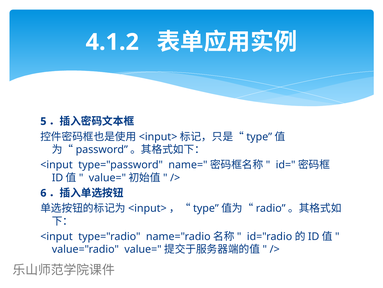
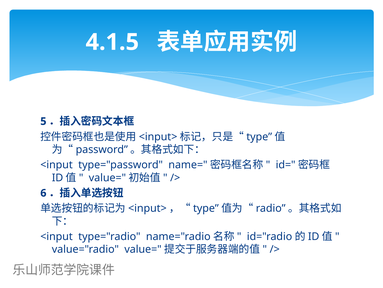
4.1.2: 4.1.2 -> 4.1.5
